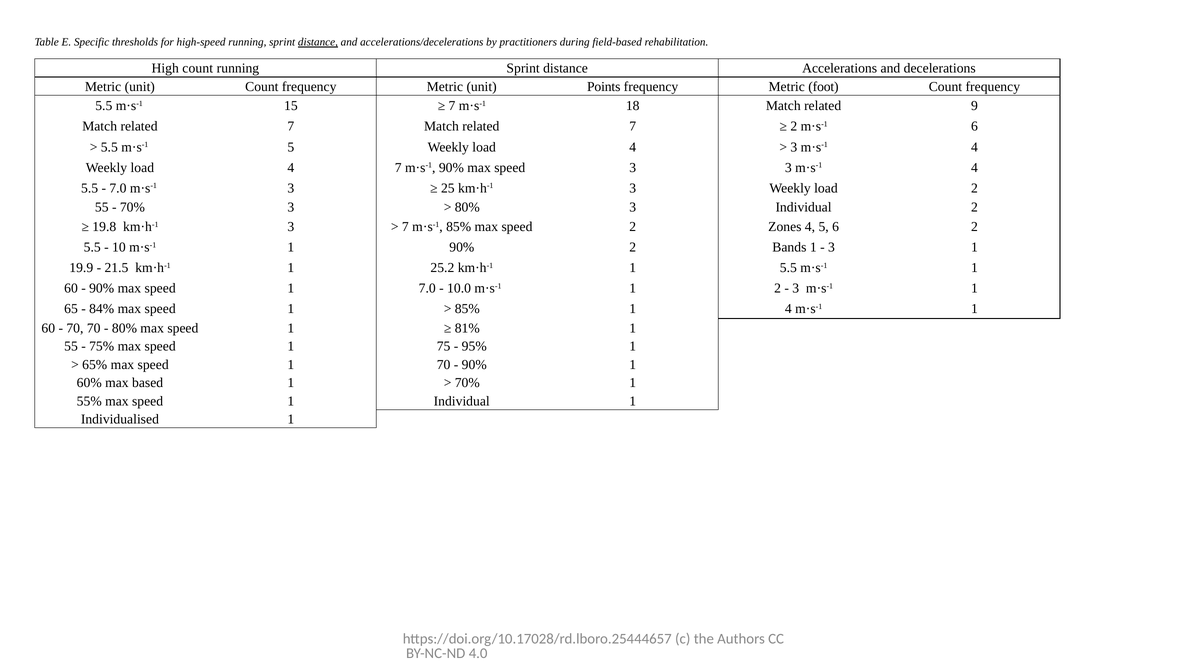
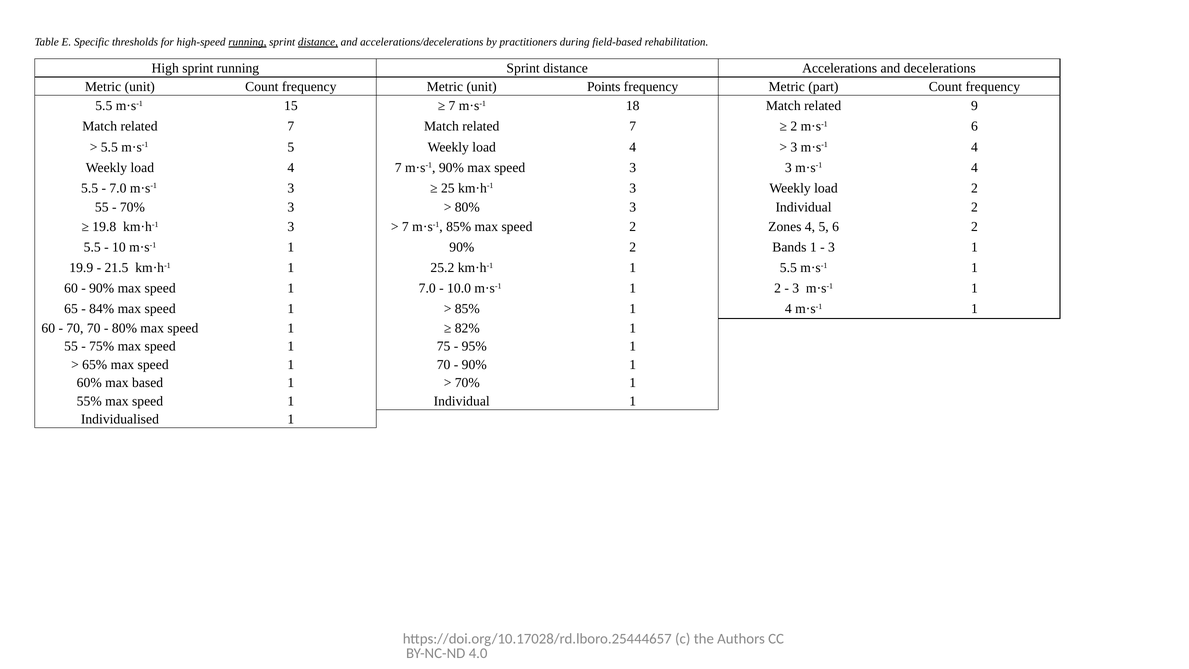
running at (247, 42) underline: none -> present
High count: count -> sprint
foot: foot -> part
81%: 81% -> 82%
